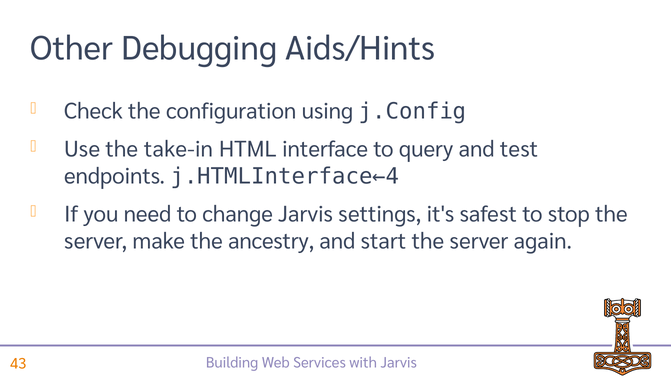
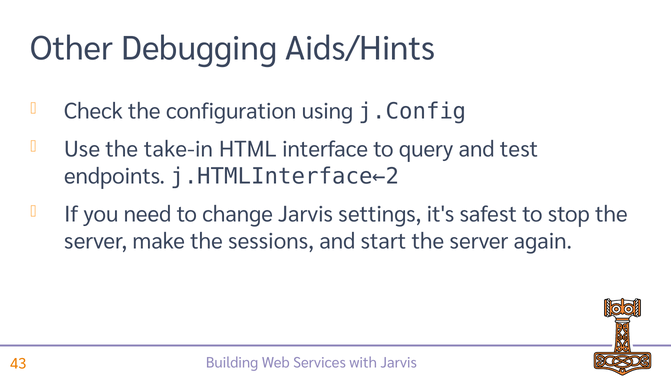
j.HTMLInterface←4: j.HTMLInterface←4 -> j.HTMLInterface←2
ancestry: ancestry -> sessions
